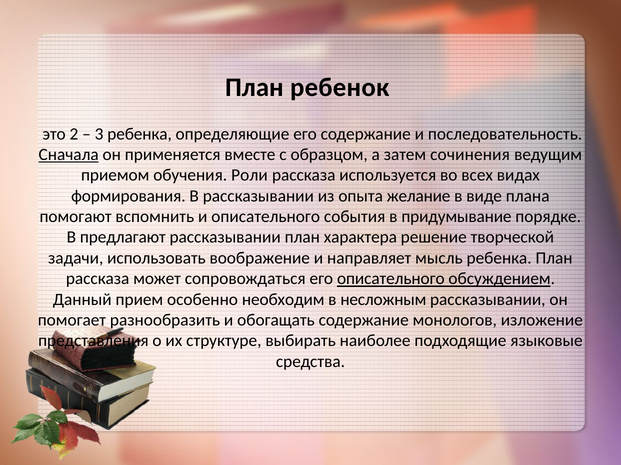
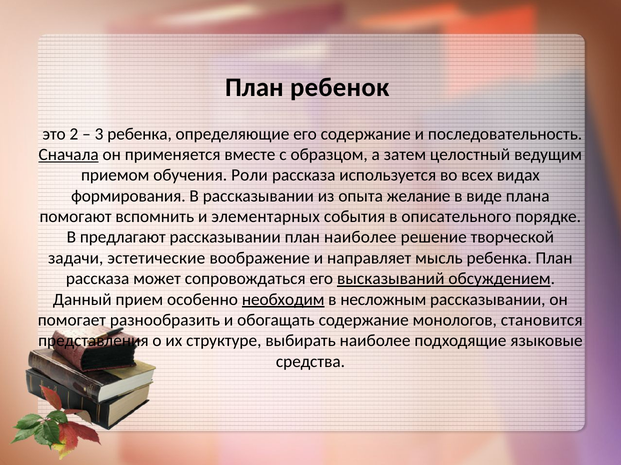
сочинения: сочинения -> целостный
и описательного: описательного -> элементарных
придумывание: придумывание -> описательного
план характера: характера -> наиболее
использовать: использовать -> эстетические
его описательного: описательного -> высказываний
необходим underline: none -> present
изложение: изложение -> становится
